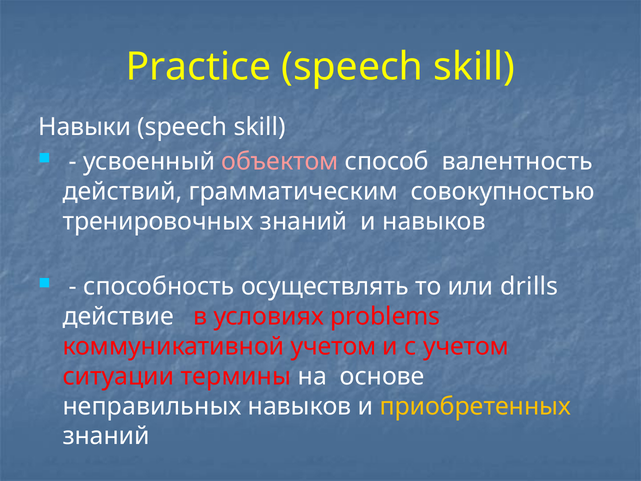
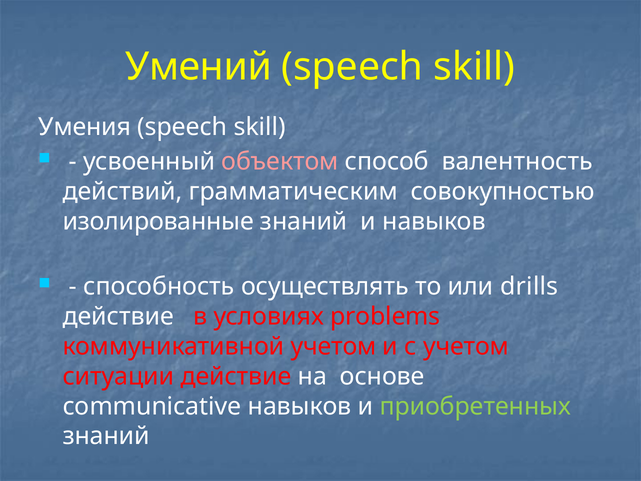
Practice: Practice -> Умений
Навыки: Навыки -> Умения
тренировочных: тренировочных -> изолированные
ситуации термины: термины -> действие
неправильных: неправильных -> communicative
приобретенных colour: yellow -> light green
